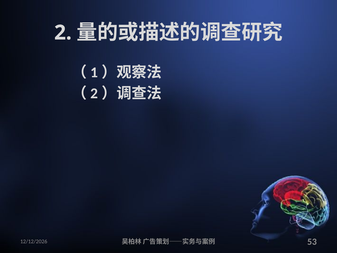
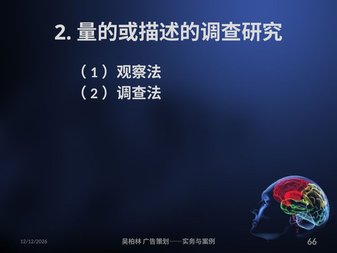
53: 53 -> 66
